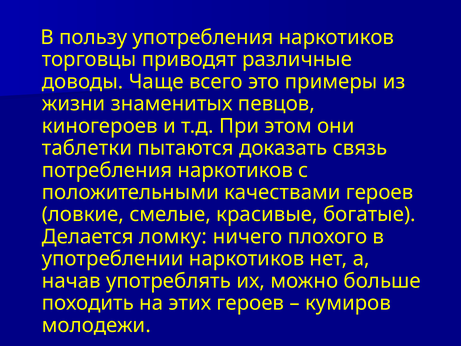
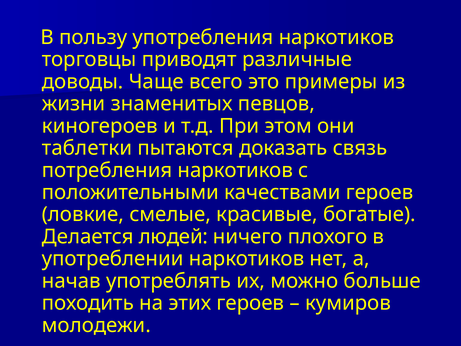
ломку: ломку -> людей
